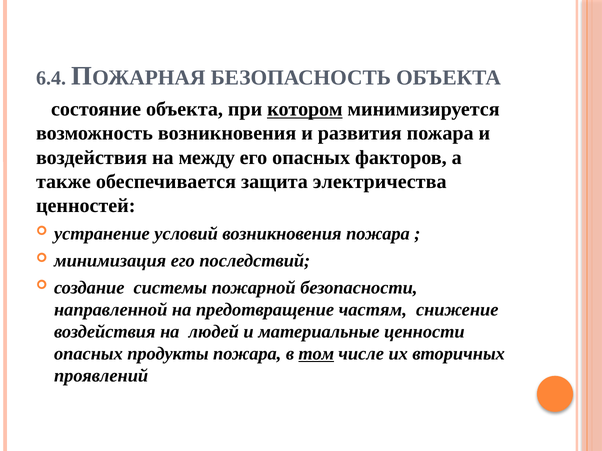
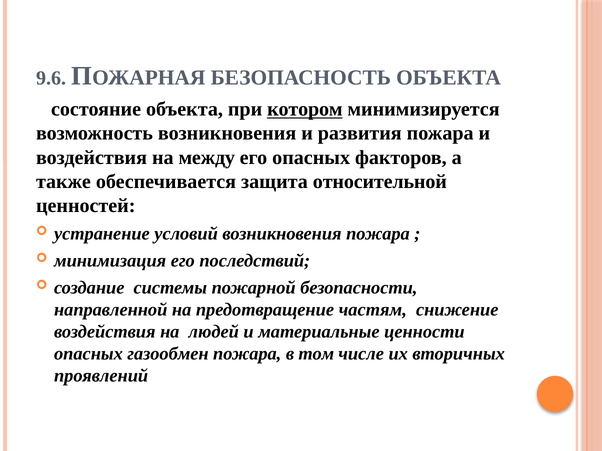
6.4: 6.4 -> 9.6
электричества: электричества -> относительной
продукты: продукты -> газообмен
том underline: present -> none
